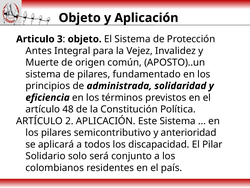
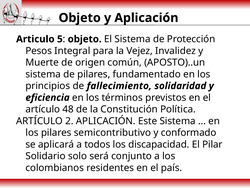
3: 3 -> 5
Antes: Antes -> Pesos
administrada: administrada -> fallecimiento
anterioridad: anterioridad -> conformado
